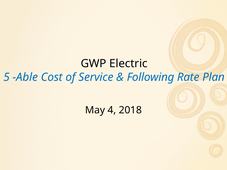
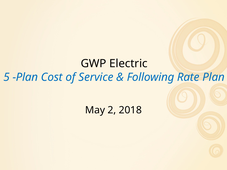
5 Able: Able -> Plan
4: 4 -> 2
